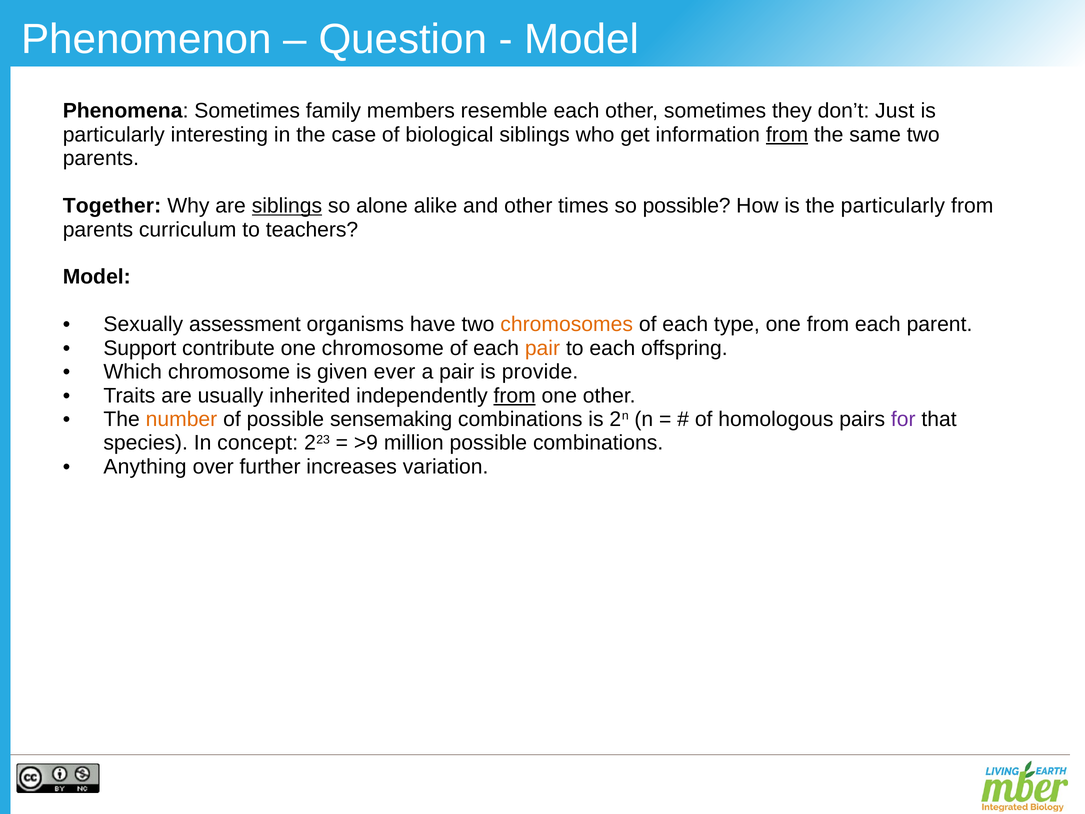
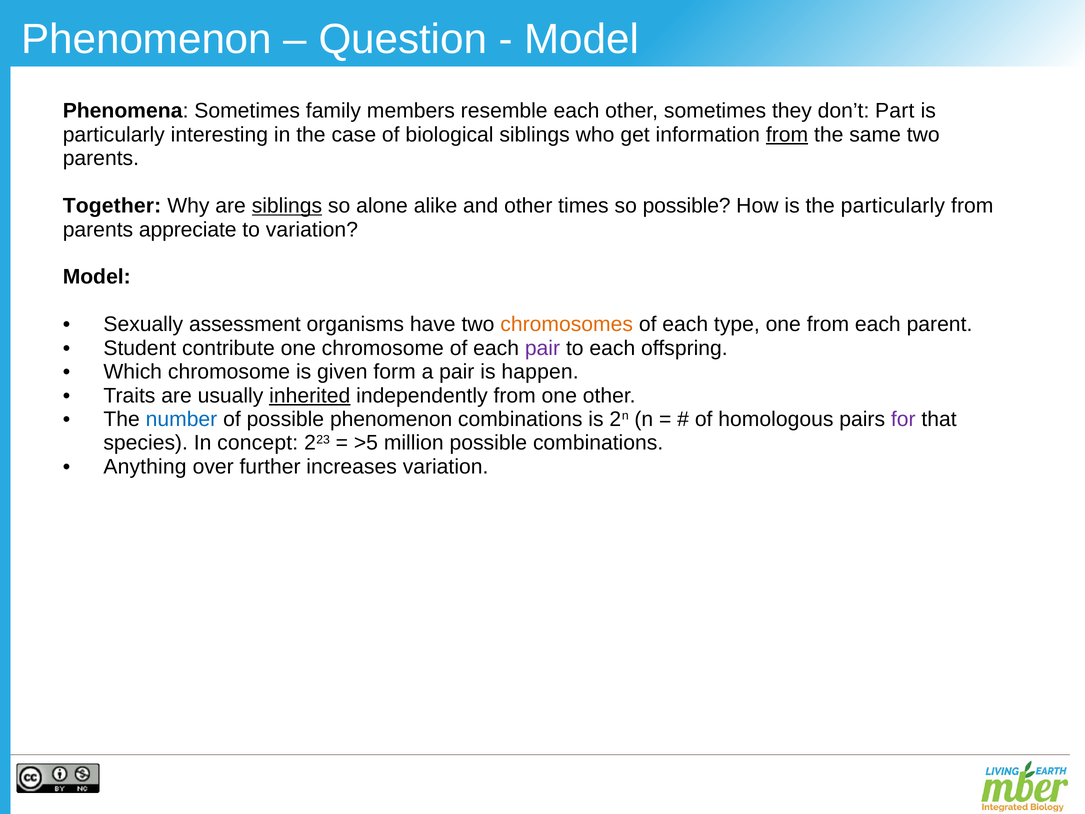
Just: Just -> Part
curriculum: curriculum -> appreciate
to teachers: teachers -> variation
Support: Support -> Student
pair at (542, 348) colour: orange -> purple
ever: ever -> form
provide: provide -> happen
inherited underline: none -> present
from at (515, 395) underline: present -> none
number colour: orange -> blue
possible sensemaking: sensemaking -> phenomenon
>9: >9 -> >5
